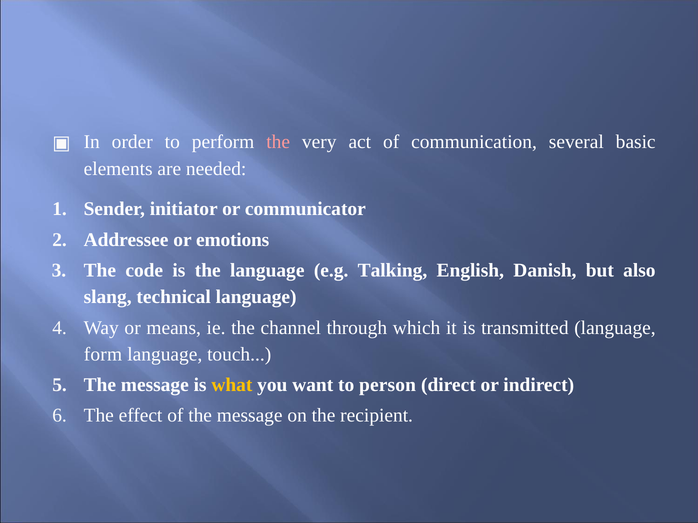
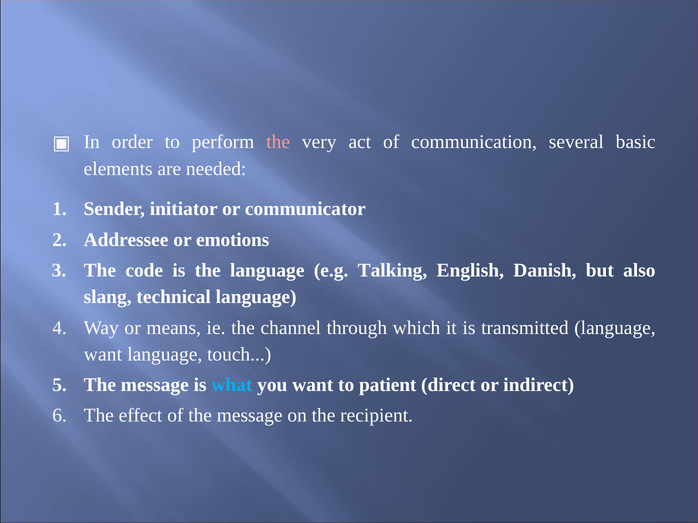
form at (103, 355): form -> want
what colour: yellow -> light blue
person: person -> patient
